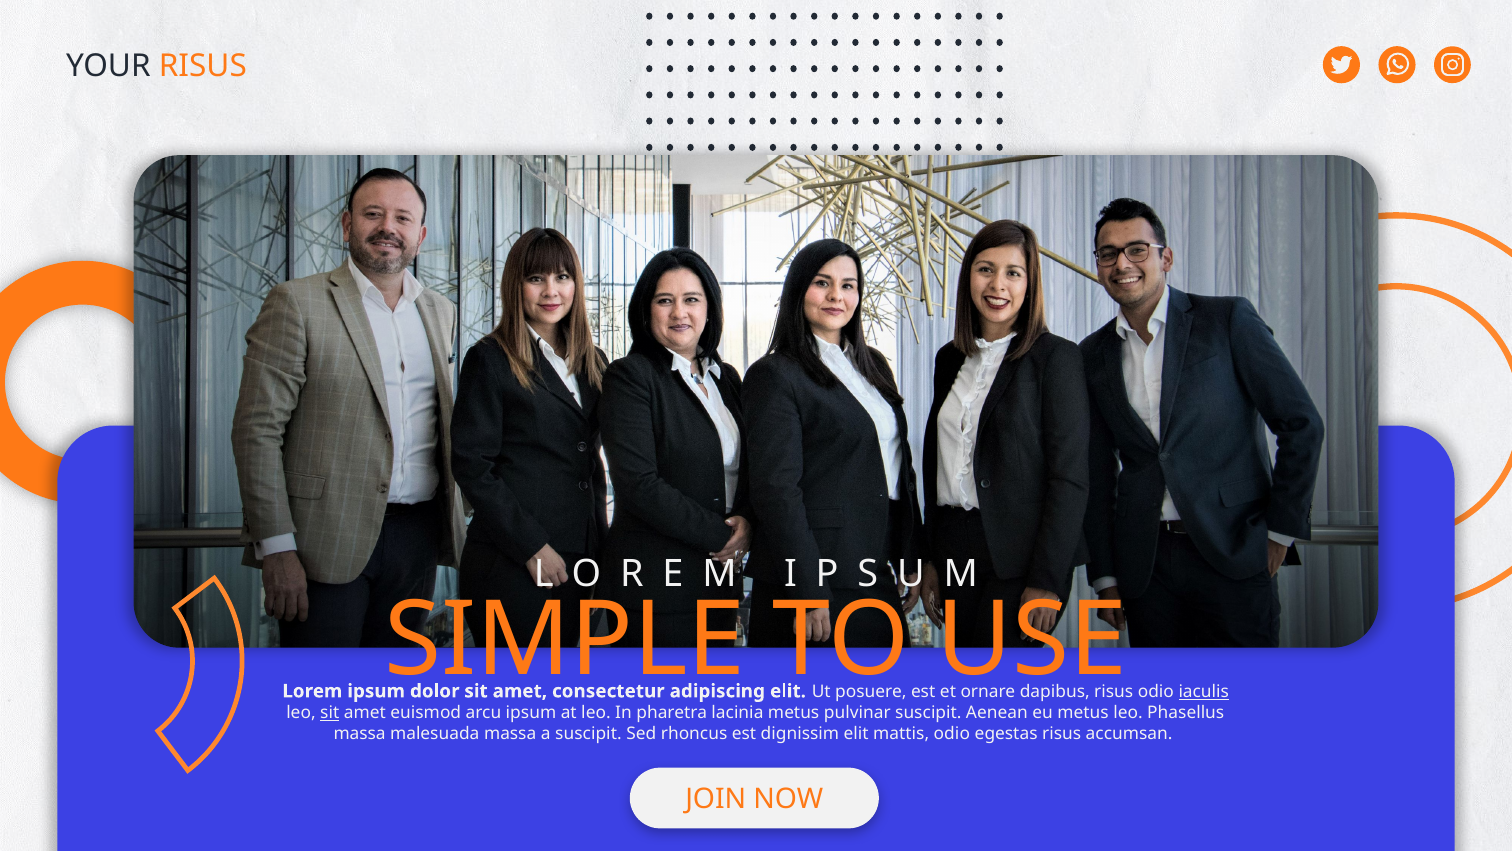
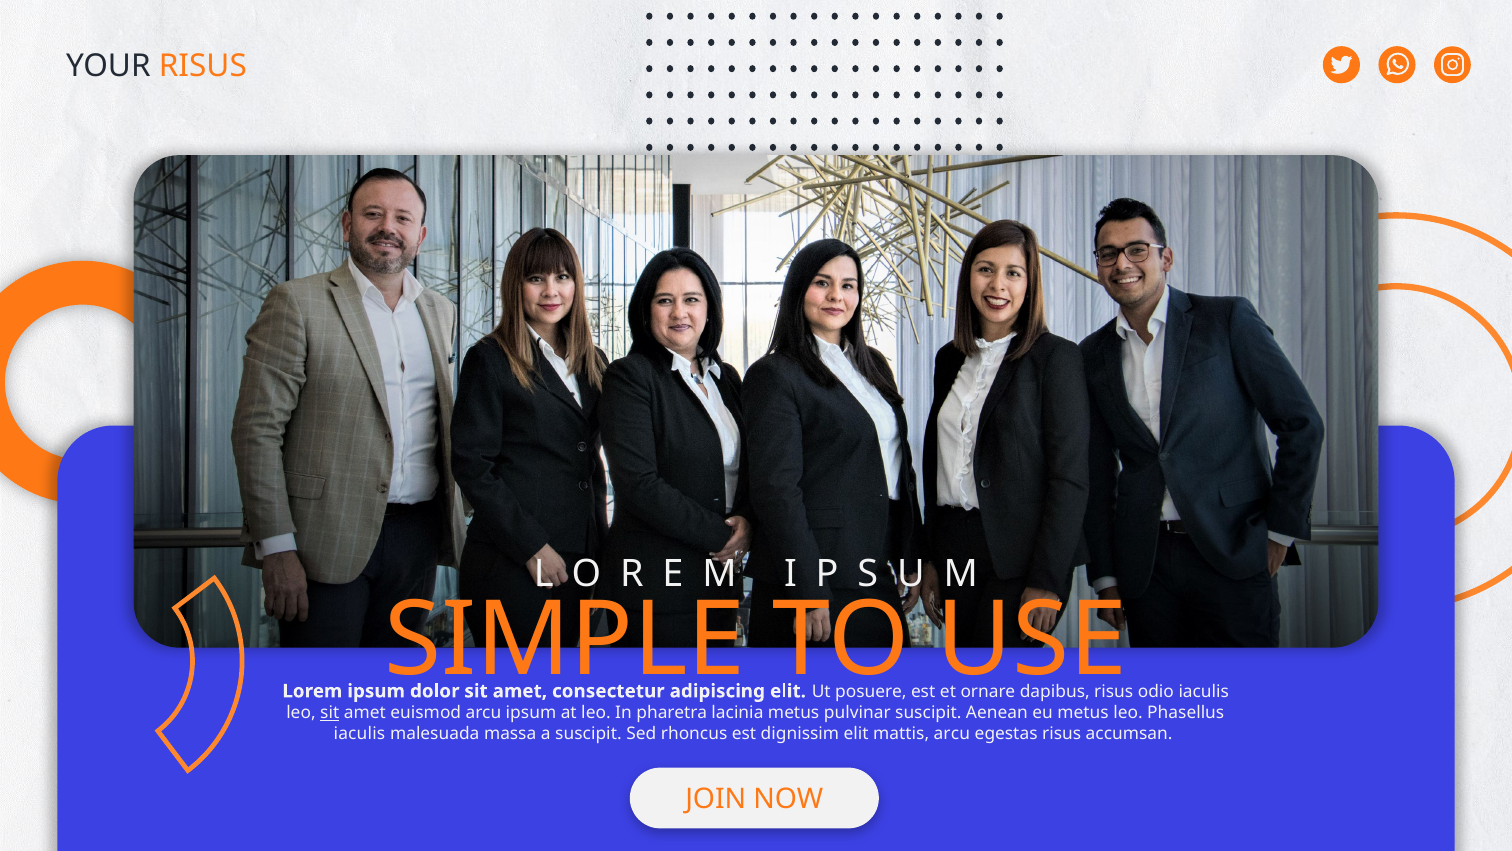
iaculis at (1204, 691) underline: present -> none
massa at (360, 733): massa -> iaculis
mattis odio: odio -> arcu
